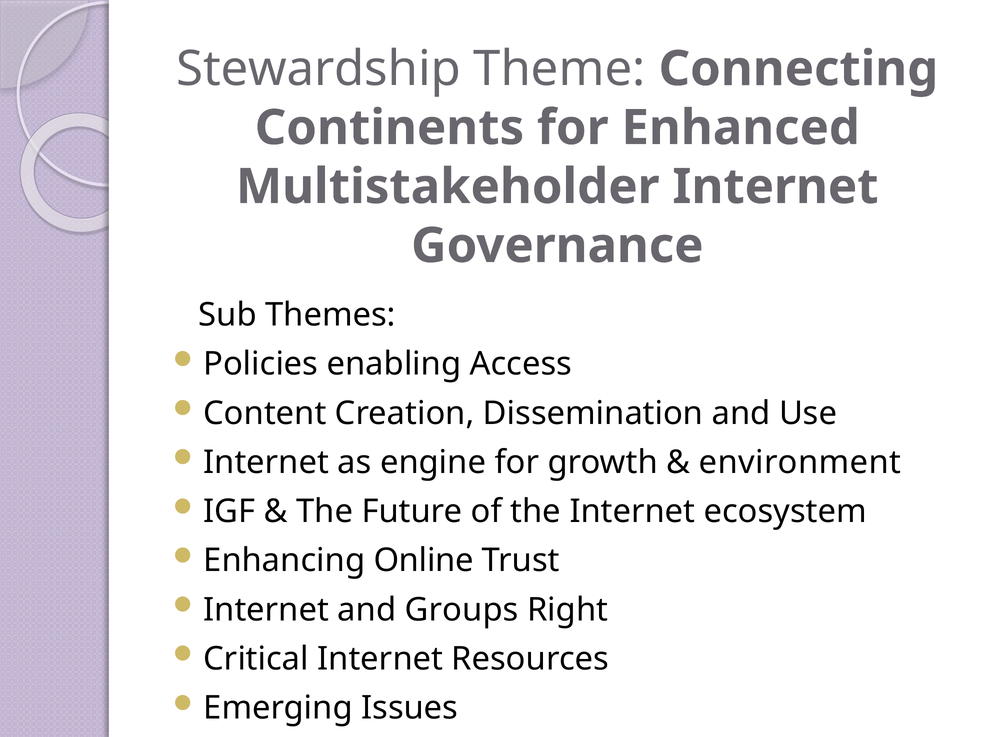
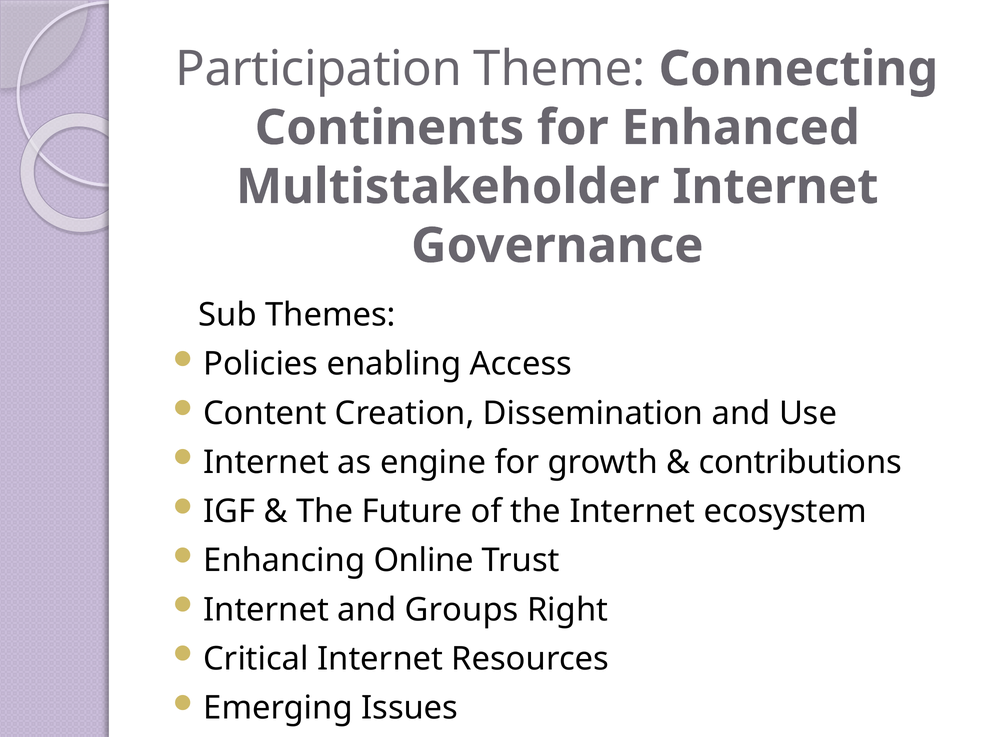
Stewardship: Stewardship -> Participation
environment: environment -> contributions
